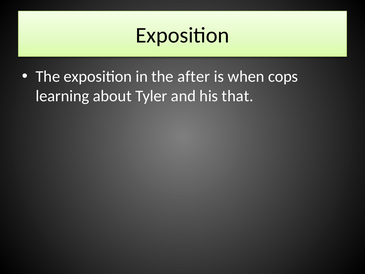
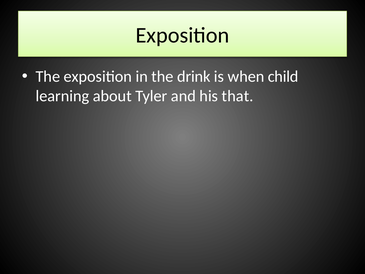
after: after -> drink
cops: cops -> child
